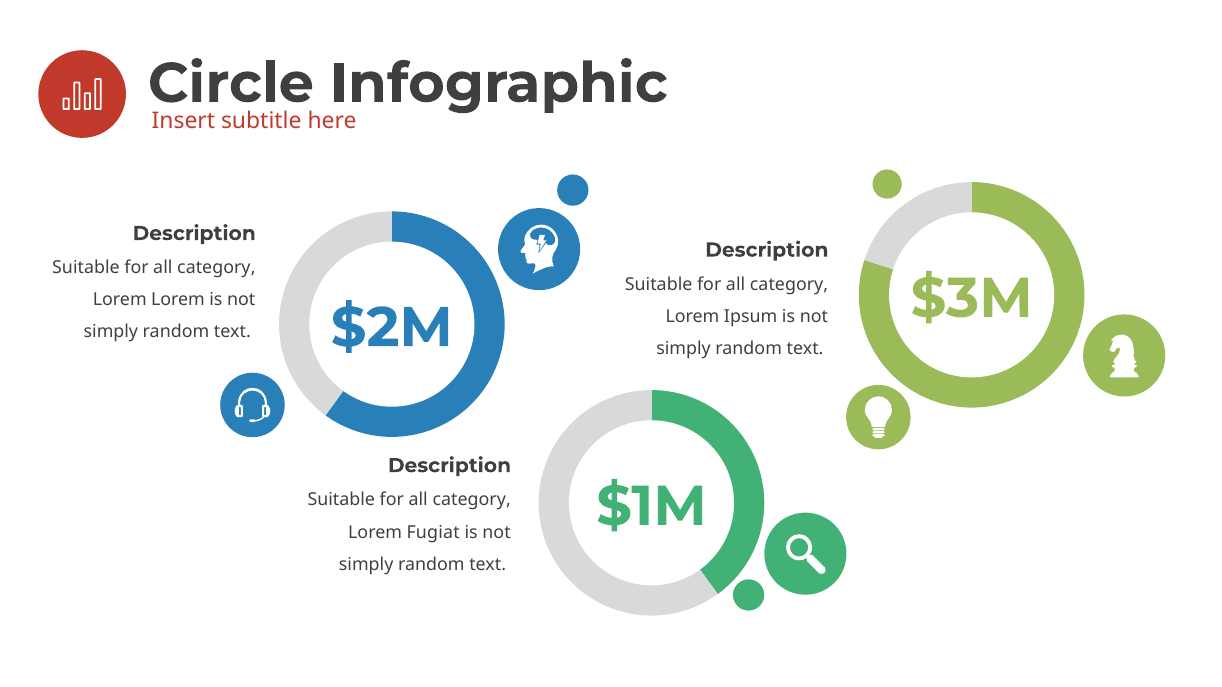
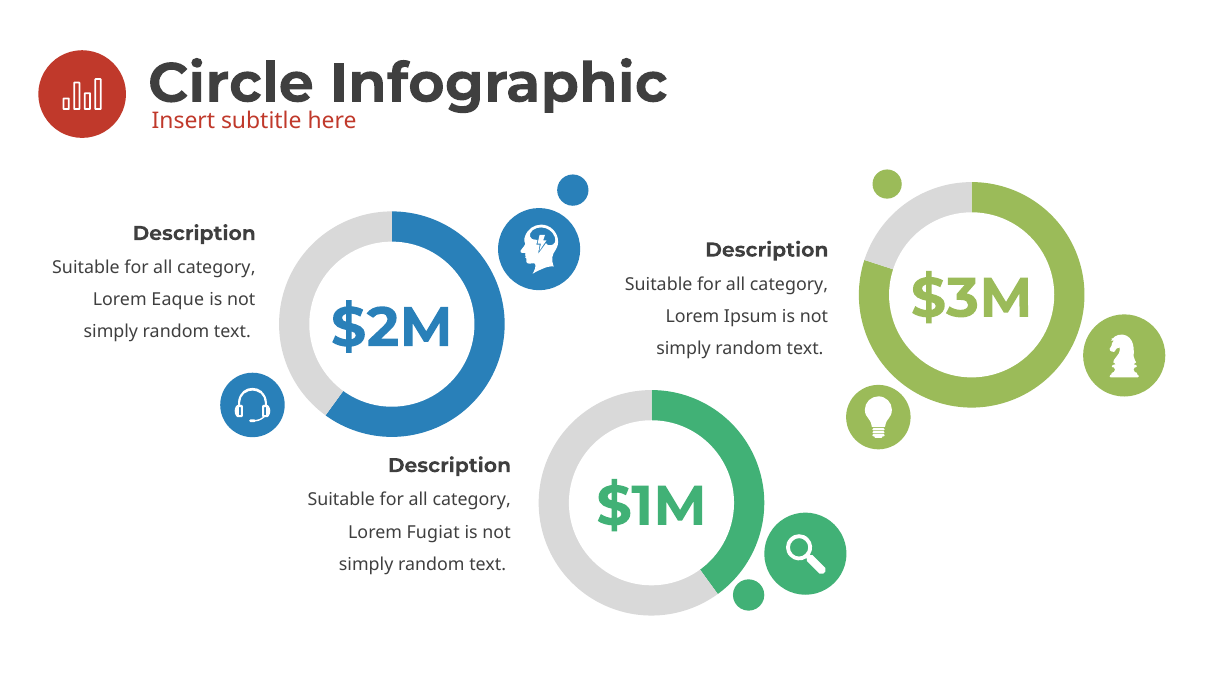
Lorem Lorem: Lorem -> Eaque
